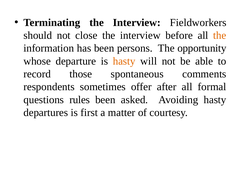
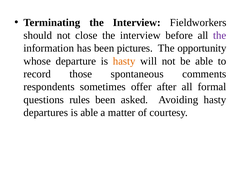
the at (220, 35) colour: orange -> purple
persons: persons -> pictures
is first: first -> able
